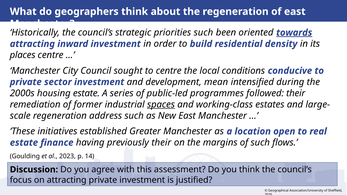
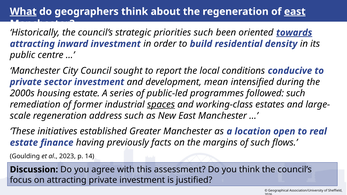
What underline: none -> present
east at (295, 12) underline: none -> present
places: places -> public
to centre: centre -> report
followed their: their -> such
previously their: their -> facts
